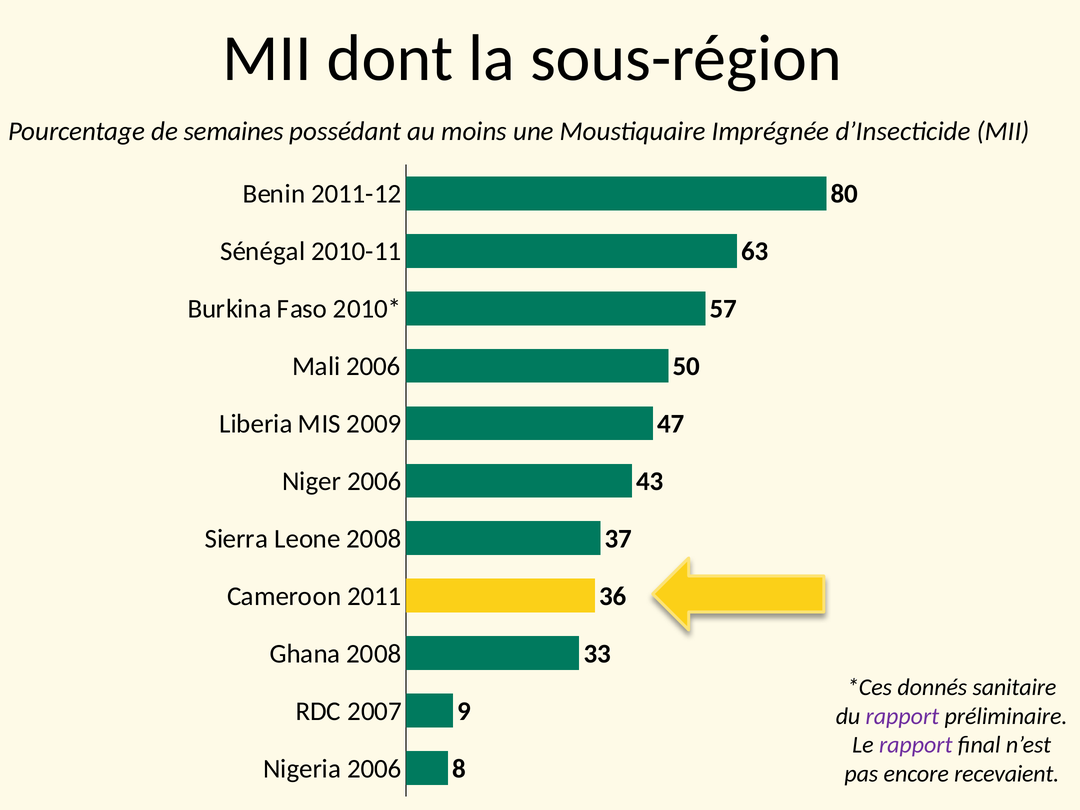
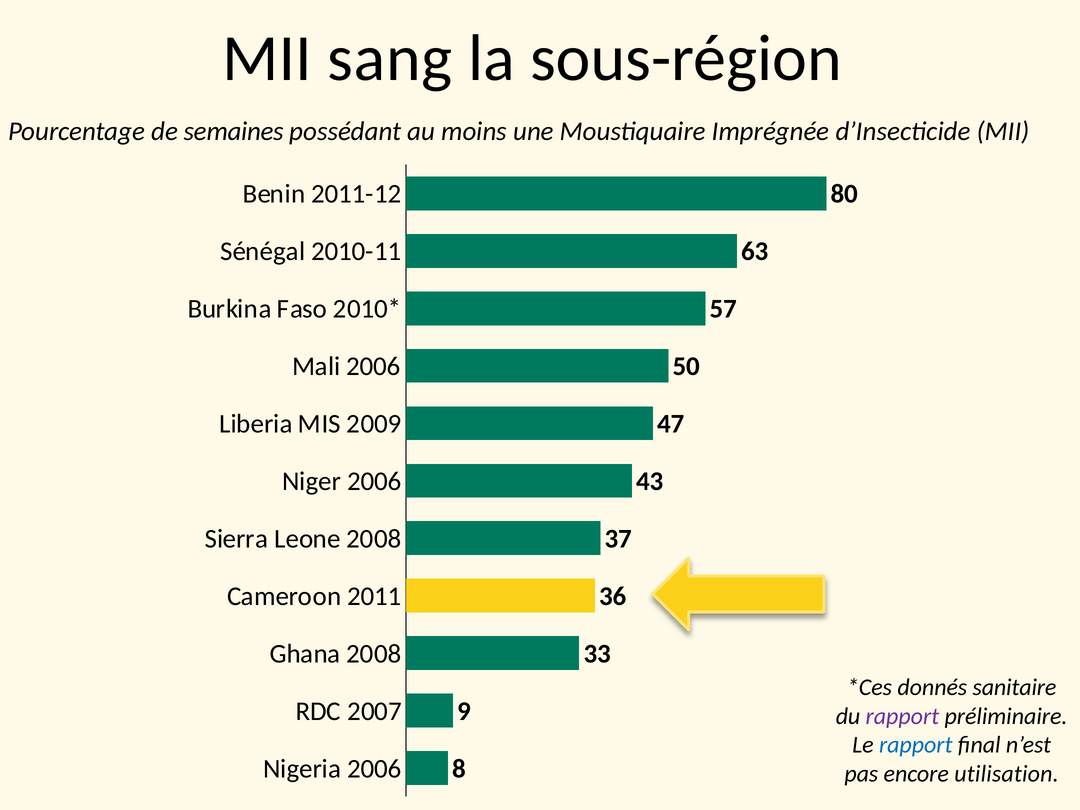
dont: dont -> sang
rapport at (916, 745) colour: purple -> blue
recevaient: recevaient -> utilisation
